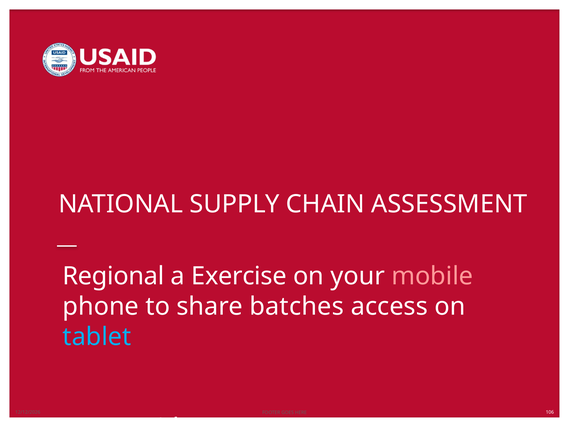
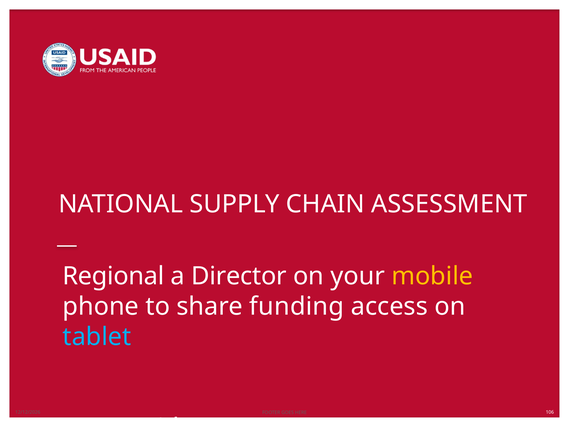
Exercise: Exercise -> Director
mobile colour: pink -> yellow
batches: batches -> funding
